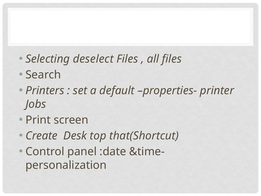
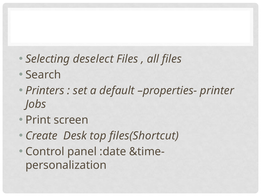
that(Shortcut: that(Shortcut -> files(Shortcut
